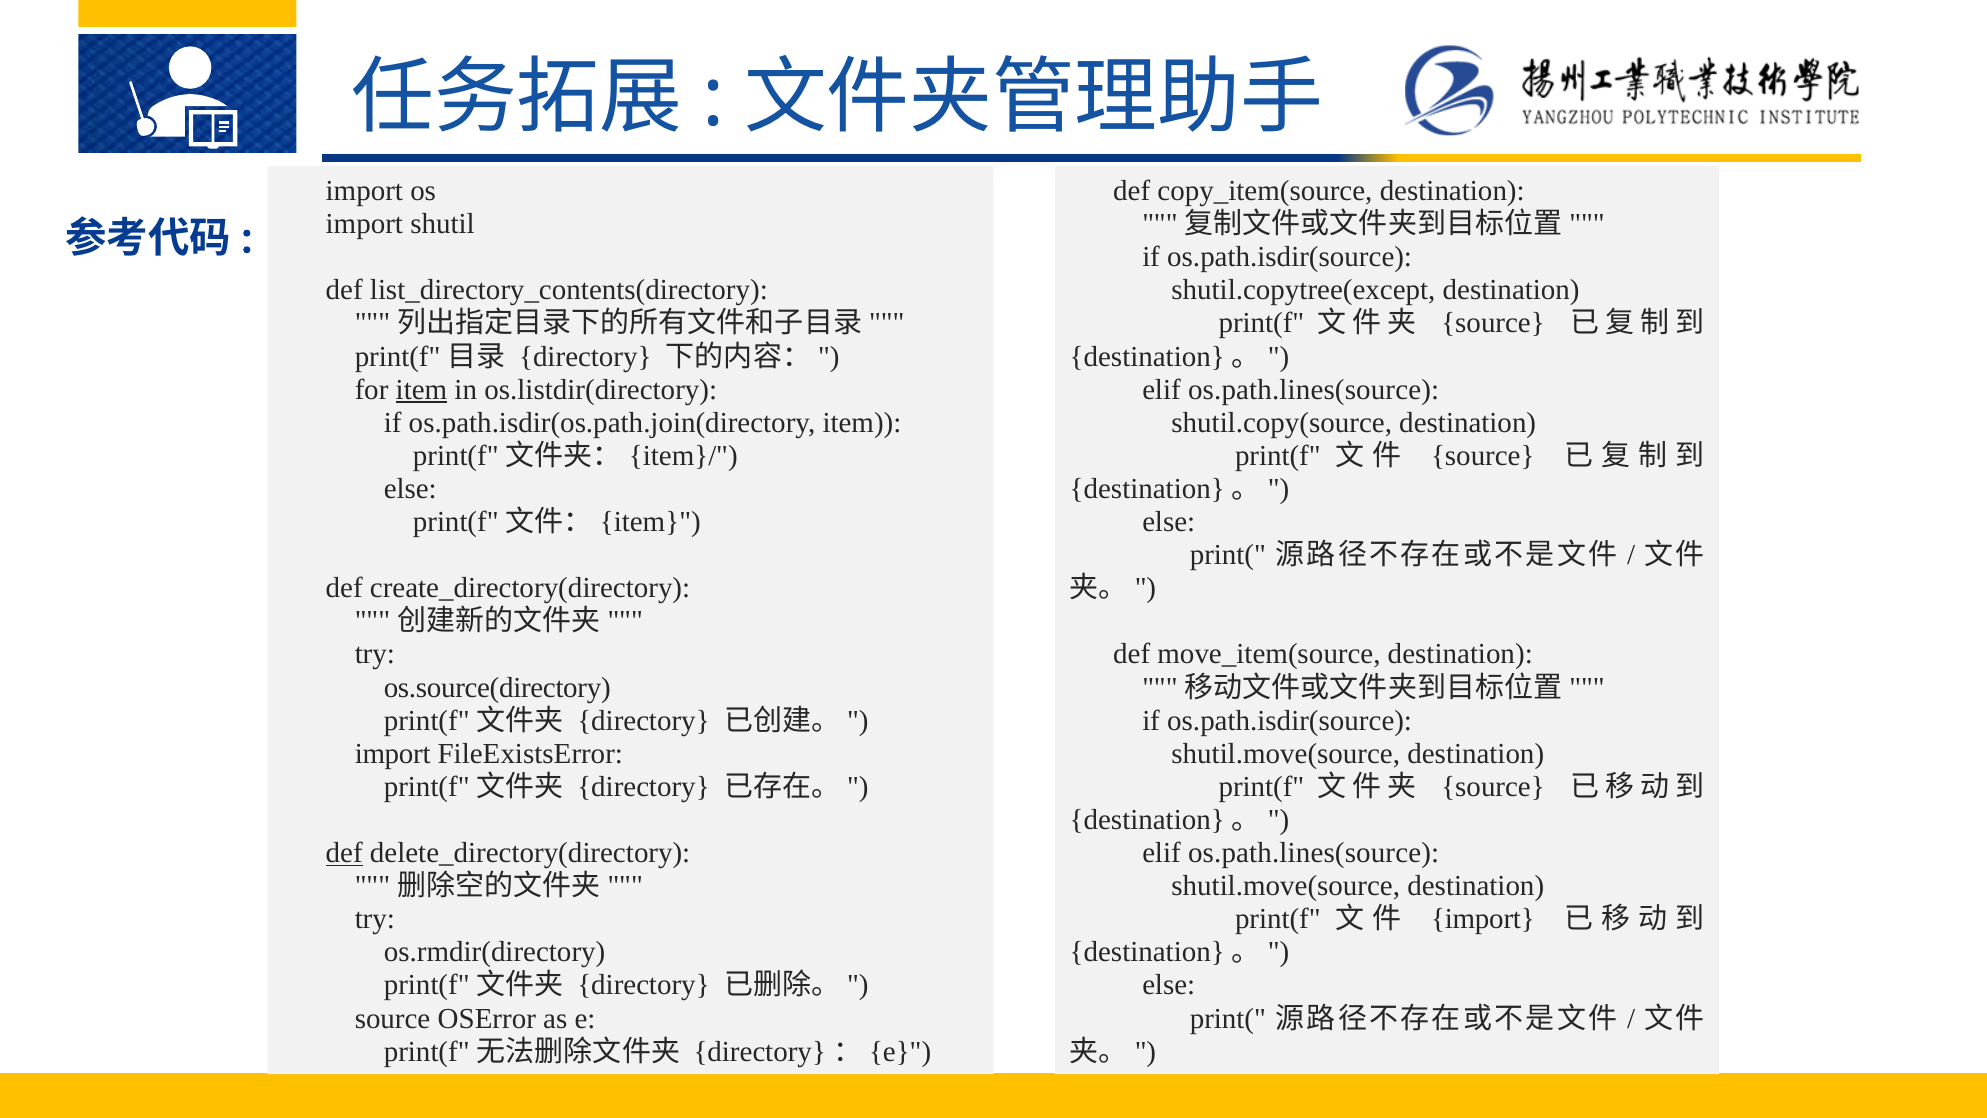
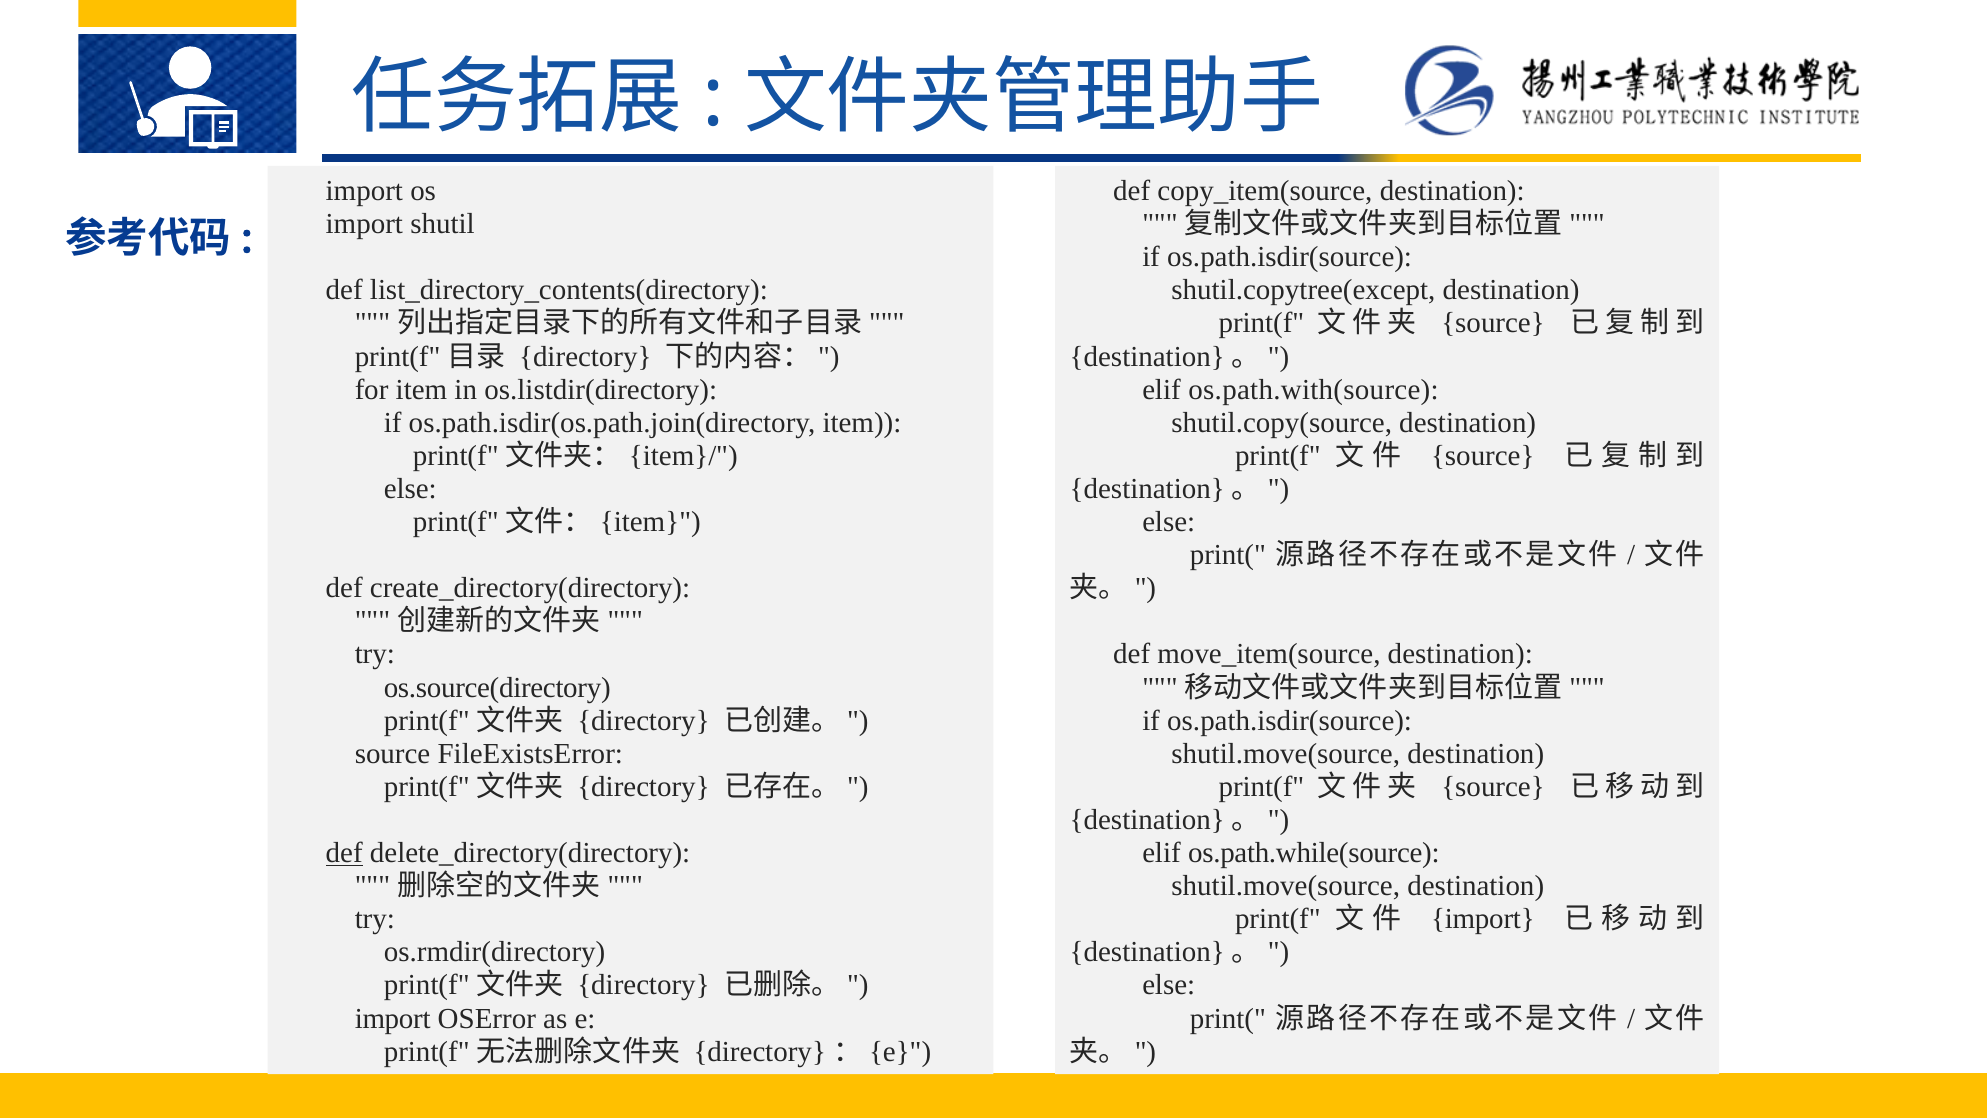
item at (421, 389) underline: present -> none
os.path.lines(source at (1314, 389): os.path.lines(source -> os.path.with(source
import at (393, 753): import -> source
os.path.lines(source at (1314, 853): os.path.lines(source -> os.path.while(source
source at (393, 1018): source -> import
